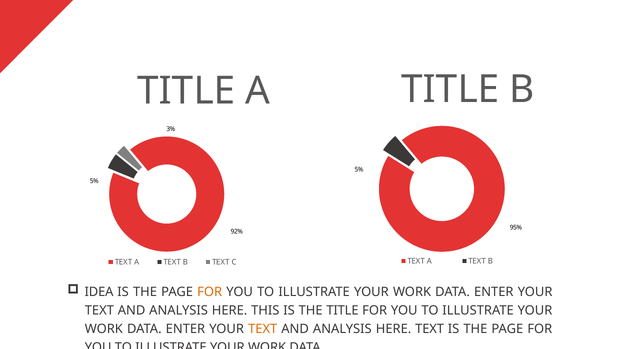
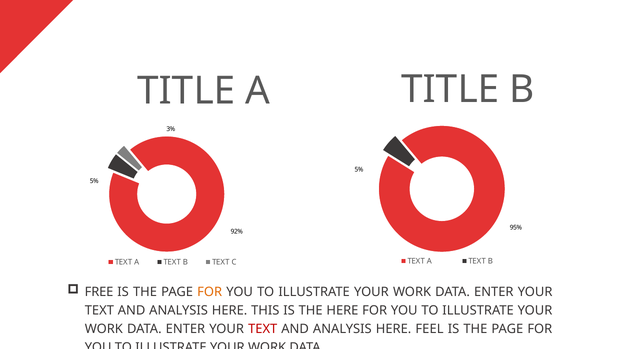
IDEA: IDEA -> FREE
THE TITLE: TITLE -> HERE
TEXT at (263, 329) colour: orange -> red
HERE TEXT: TEXT -> FEEL
